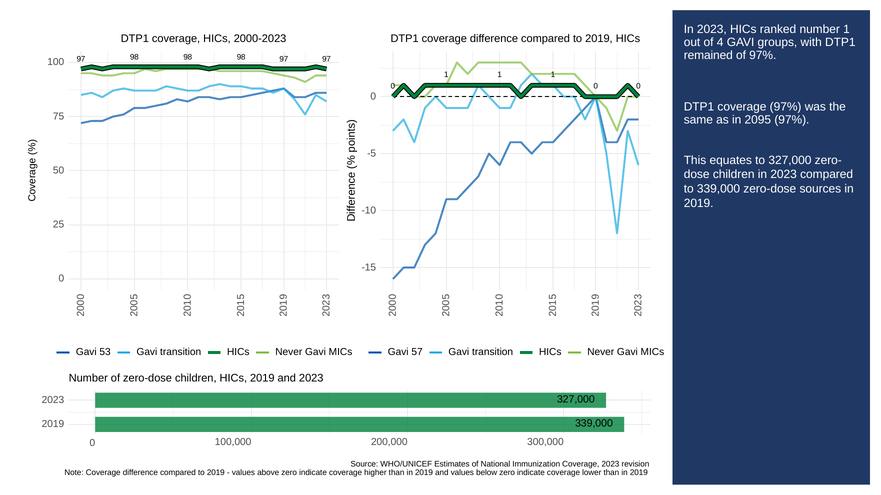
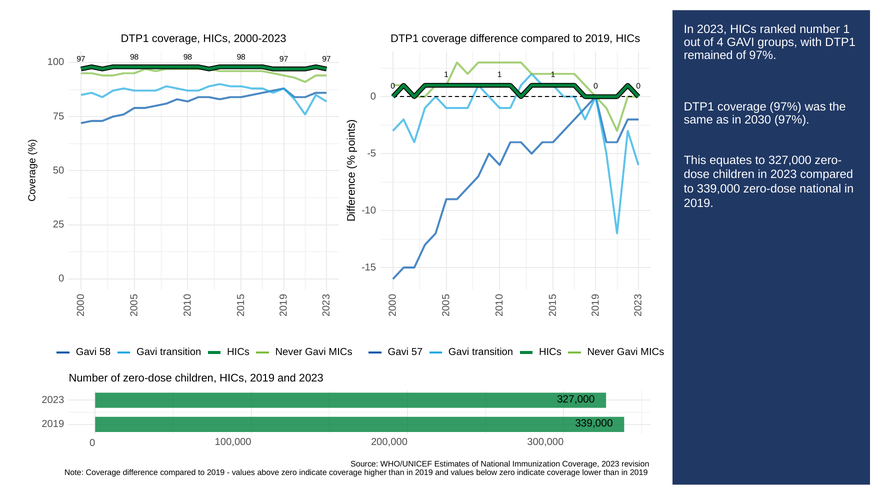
2095: 2095 -> 2030
zero-dose sources: sources -> national
53: 53 -> 58
